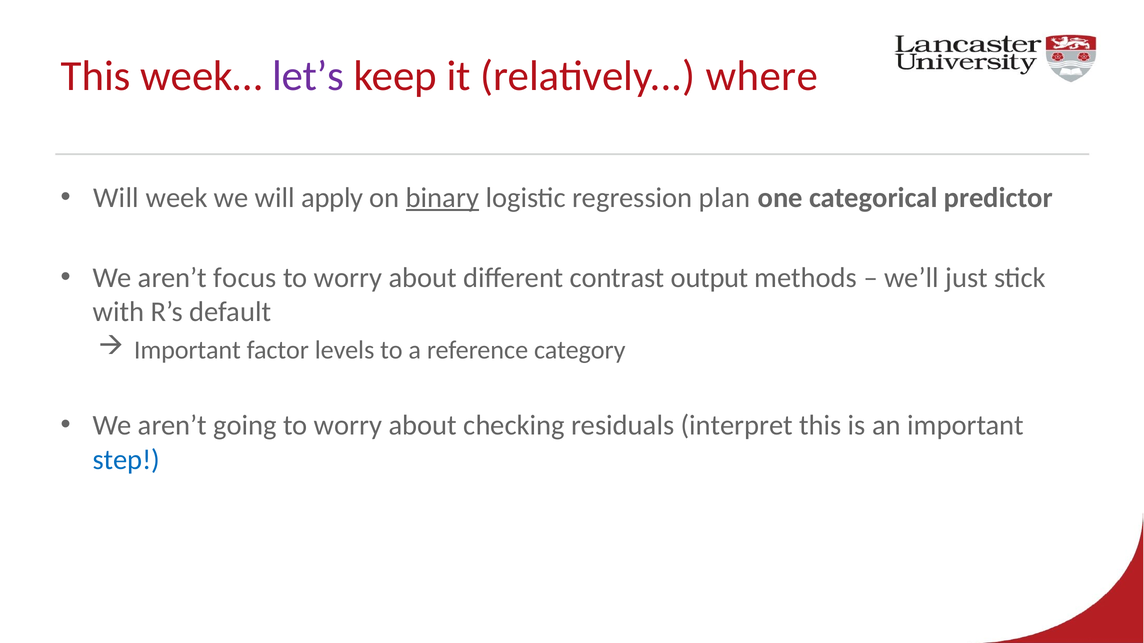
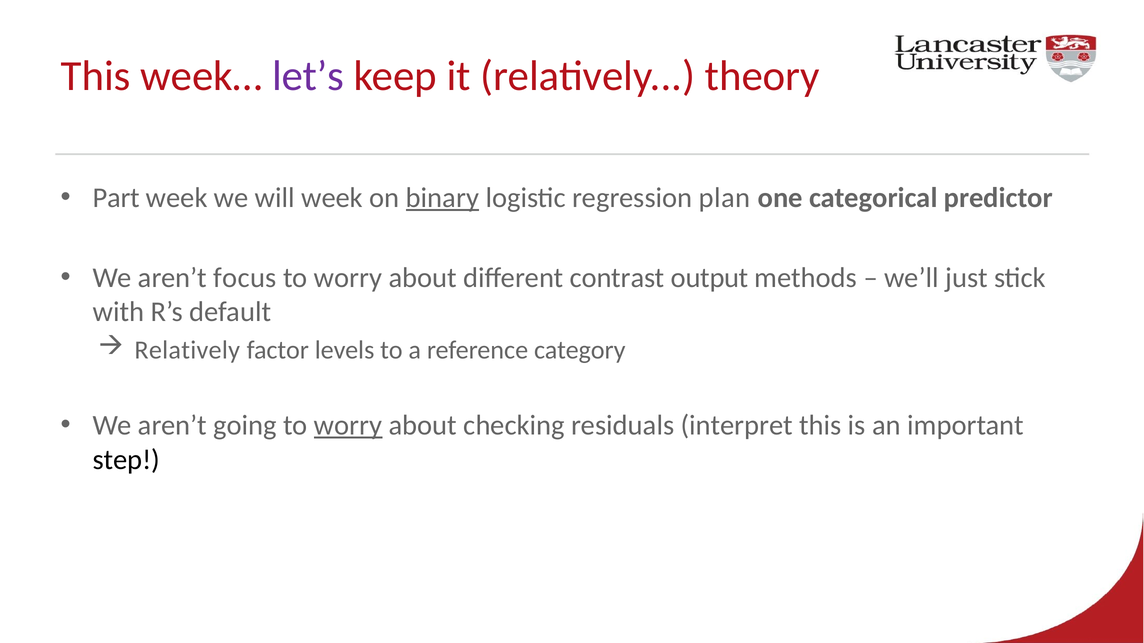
where: where -> theory
Will at (116, 198): Will -> Part
will apply: apply -> week
Important at (187, 350): Important -> Relatively
worry at (348, 426) underline: none -> present
step colour: blue -> black
